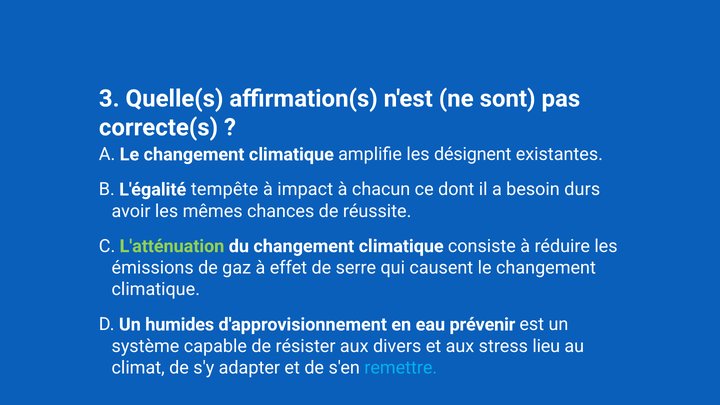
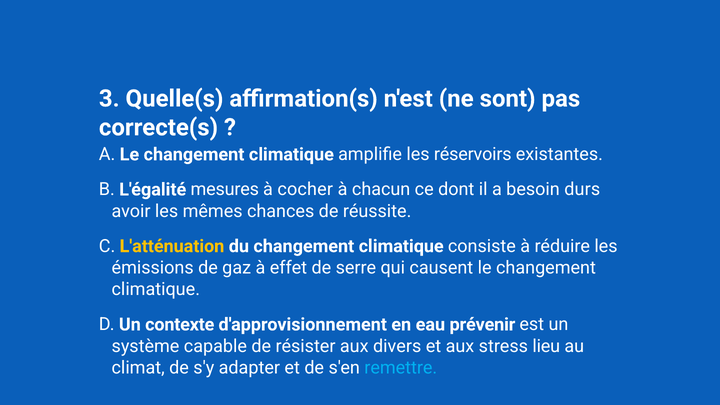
désignent: désignent -> réservoirs
tempête: tempête -> mesures
impact: impact -> cocher
L'atténuation colour: light green -> yellow
humides: humides -> contexte
